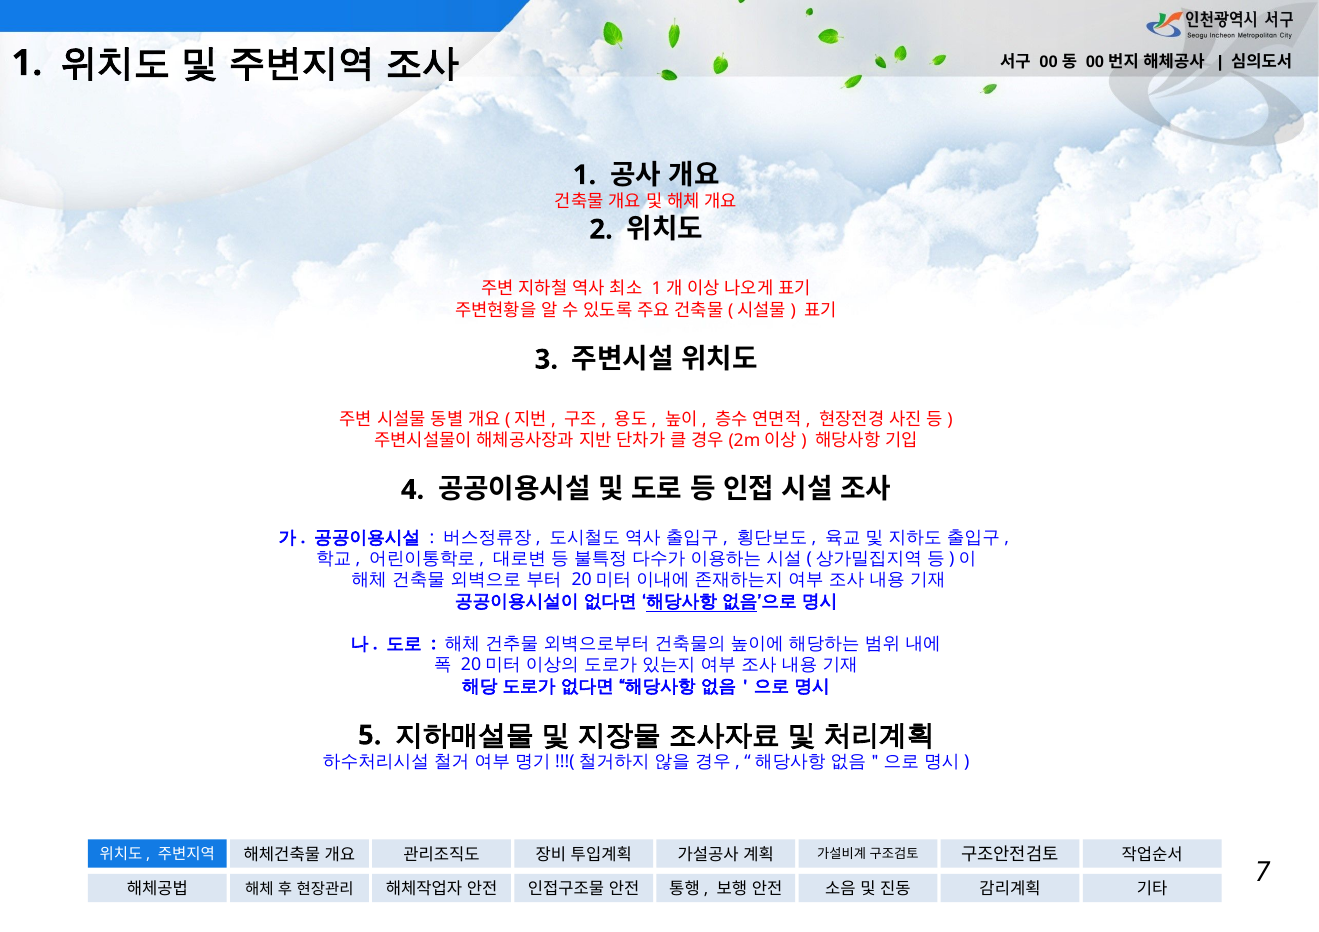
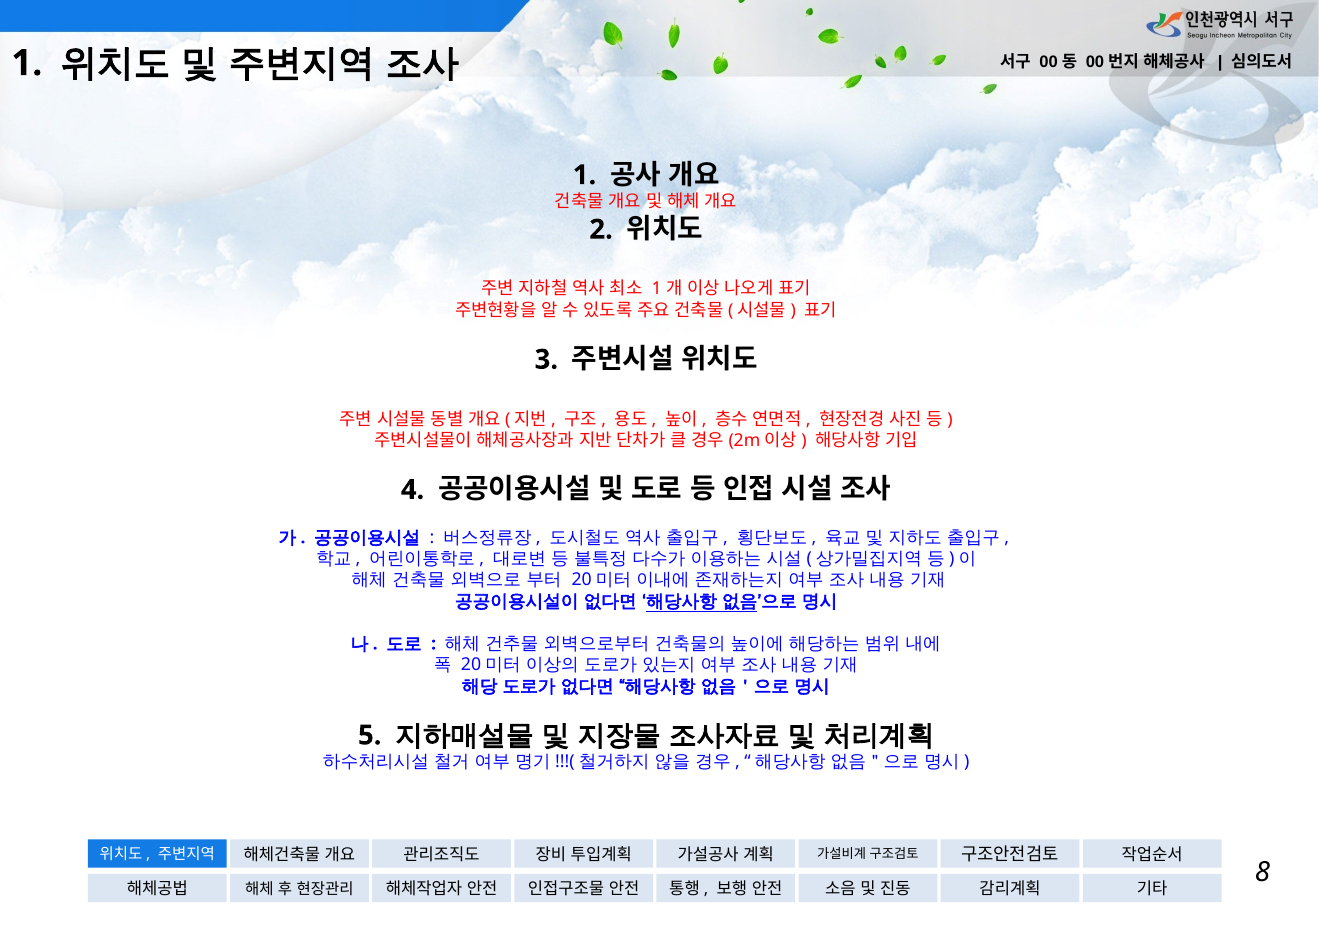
7: 7 -> 8
